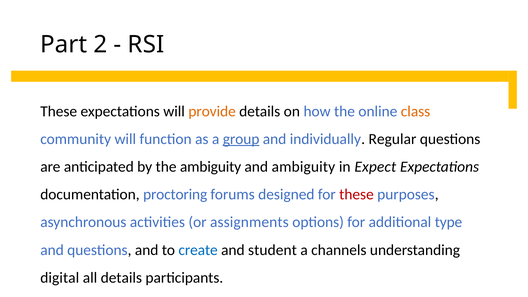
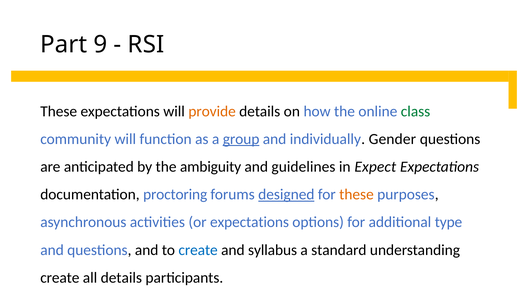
2: 2 -> 9
class colour: orange -> green
Regular: Regular -> Gender
and ambiguity: ambiguity -> guidelines
designed underline: none -> present
these at (356, 194) colour: red -> orange
or assignments: assignments -> expectations
student: student -> syllabus
channels: channels -> standard
digital at (60, 278): digital -> create
